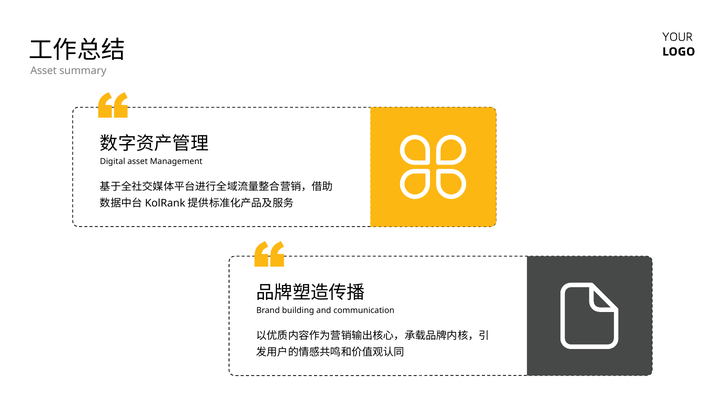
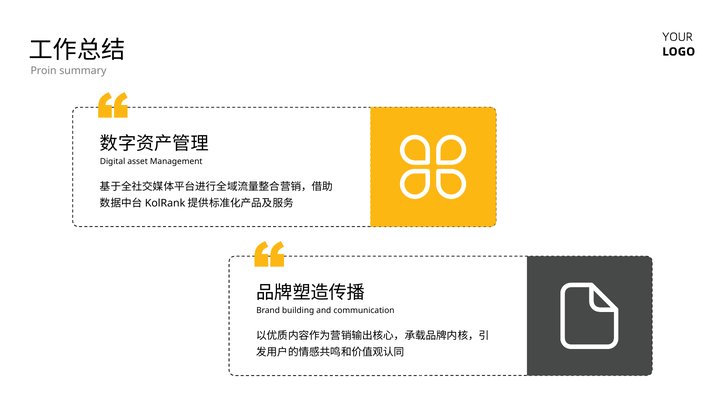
Asset at (44, 71): Asset -> Proin
